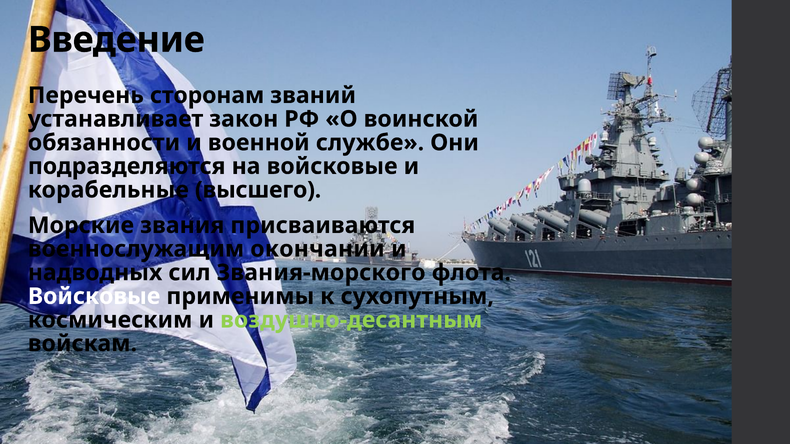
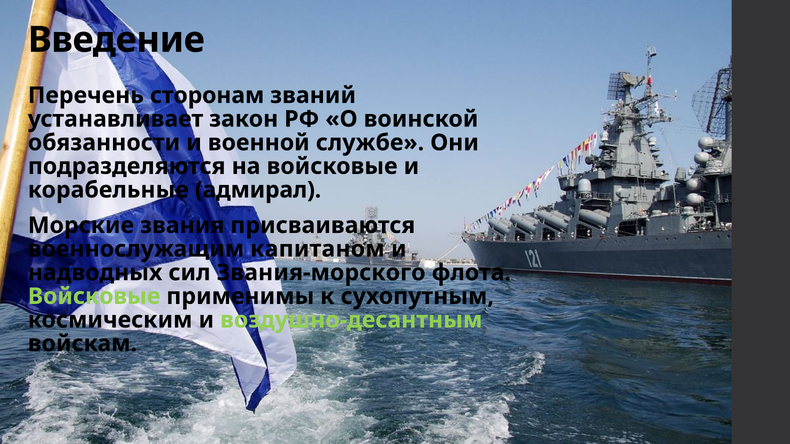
высшего: высшего -> адмирал
окончании: окончании -> капитаном
Войсковые at (94, 297) colour: white -> light green
